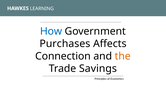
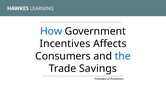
Purchases: Purchases -> Incentives
Connection: Connection -> Consumers
the colour: orange -> blue
